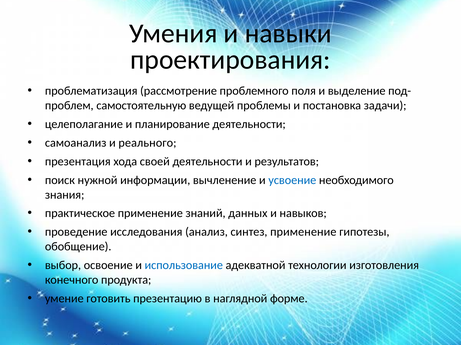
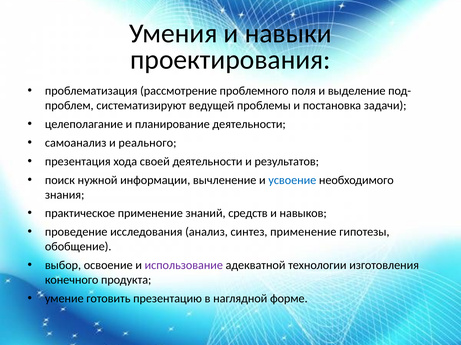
самостоятельную: самостоятельную -> систематизируют
данных: данных -> средств
использование colour: blue -> purple
